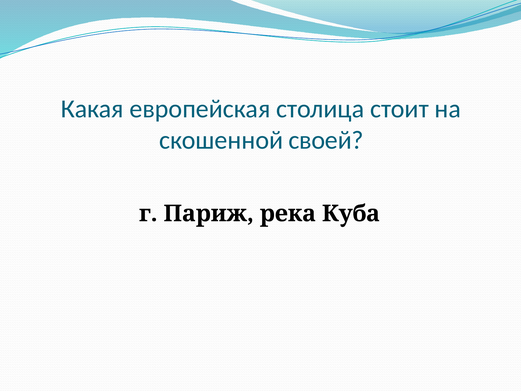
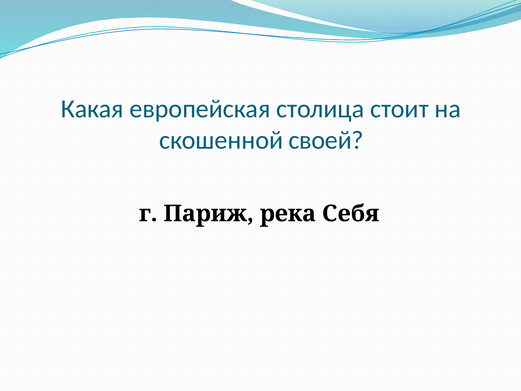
Куба: Куба -> Себя
